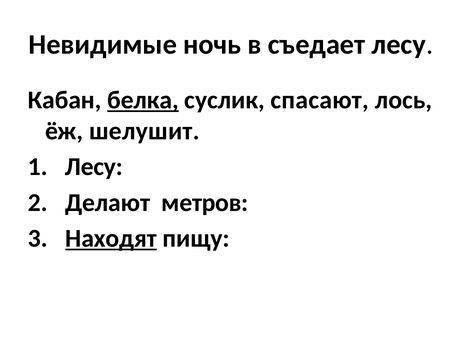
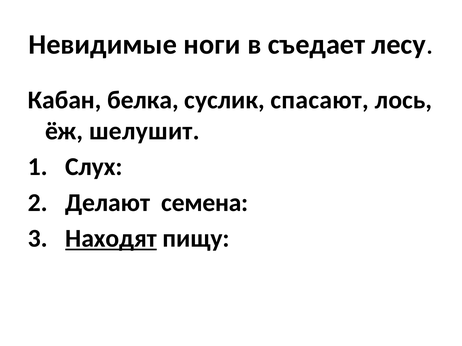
ночь: ночь -> ноги
белка underline: present -> none
Лесу at (94, 167): Лесу -> Слух
метров: метров -> семена
